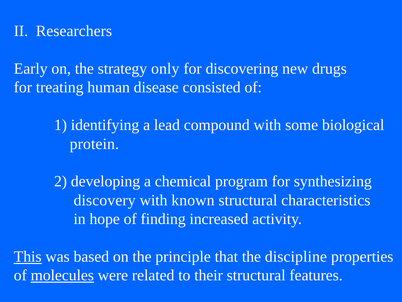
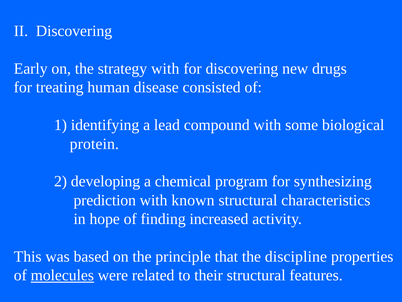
II Researchers: Researchers -> Discovering
strategy only: only -> with
discovery: discovery -> prediction
This underline: present -> none
